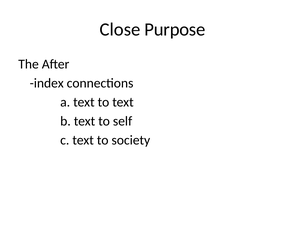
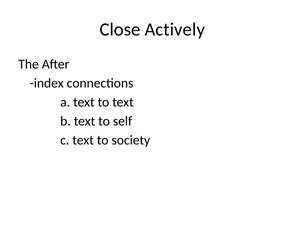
Purpose: Purpose -> Actively
